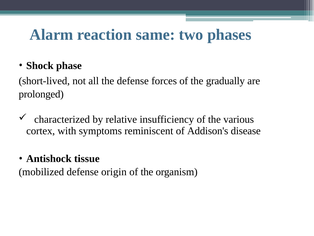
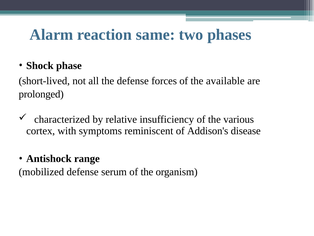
gradually: gradually -> available
tissue: tissue -> range
origin: origin -> serum
